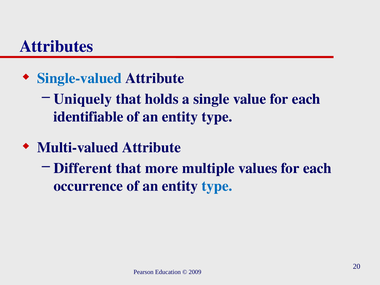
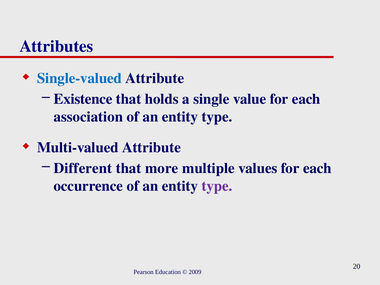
Uniquely: Uniquely -> Existence
identifiable: identifiable -> association
type at (217, 186) colour: blue -> purple
